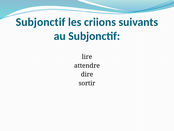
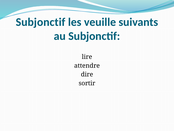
criions: criions -> veuille
